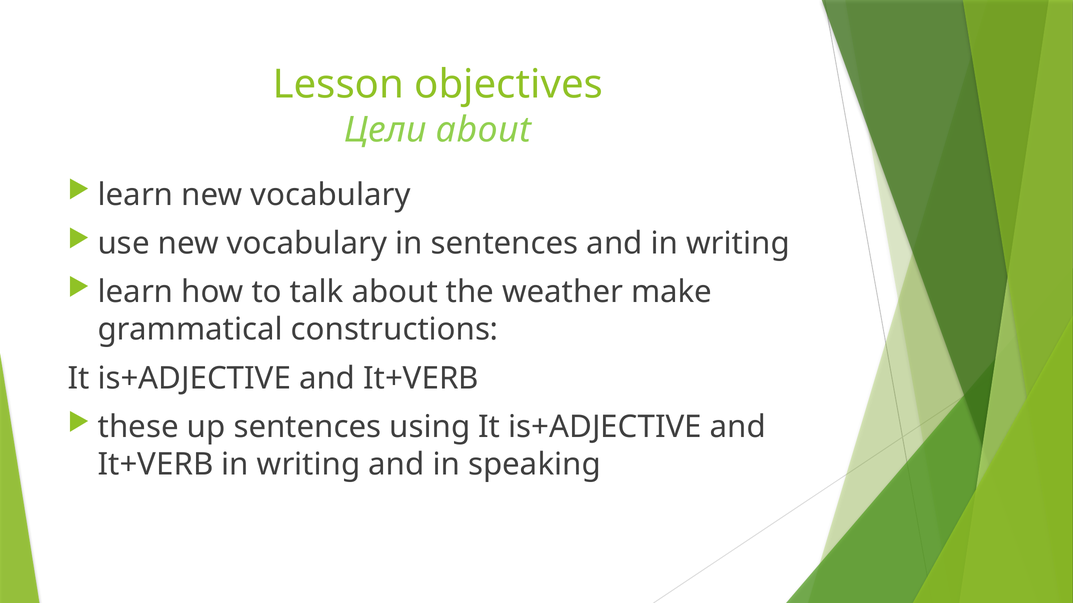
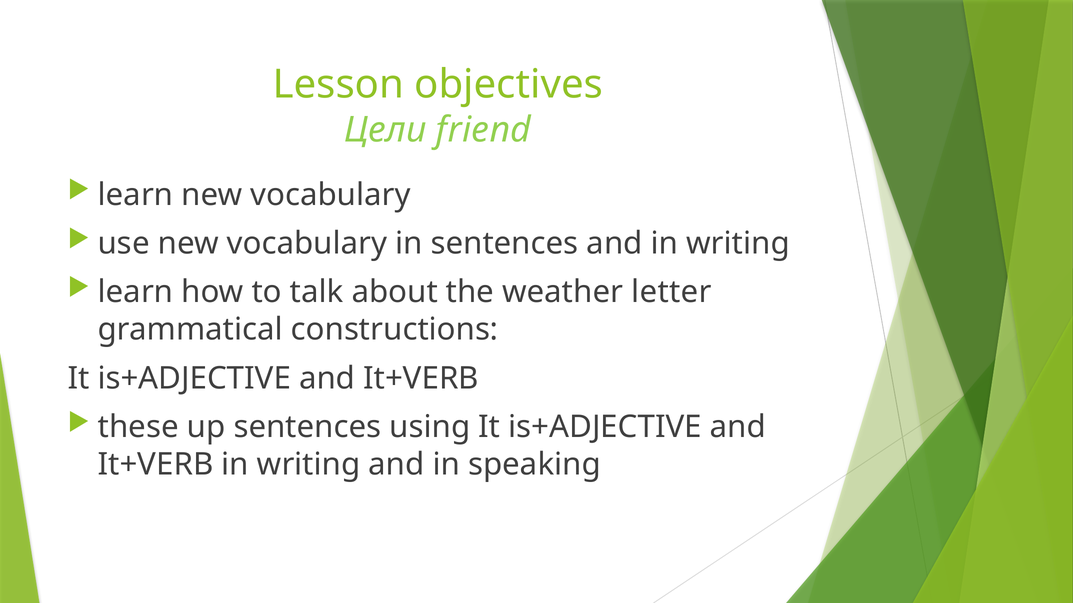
Цели about: about -> friend
make: make -> letter
